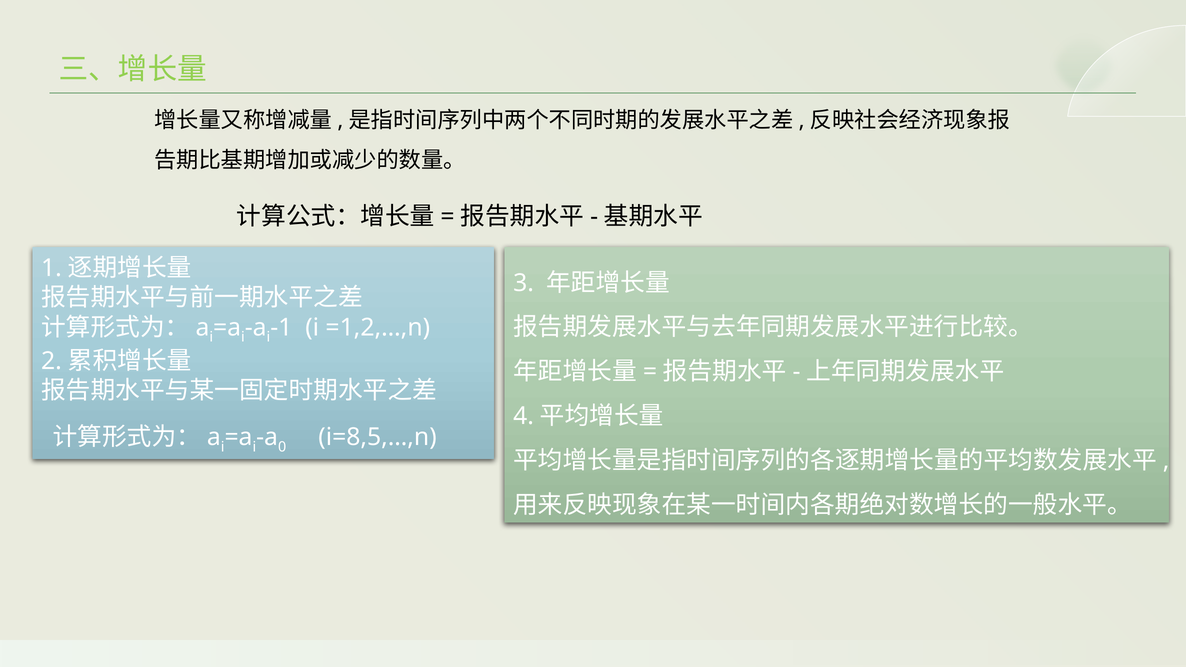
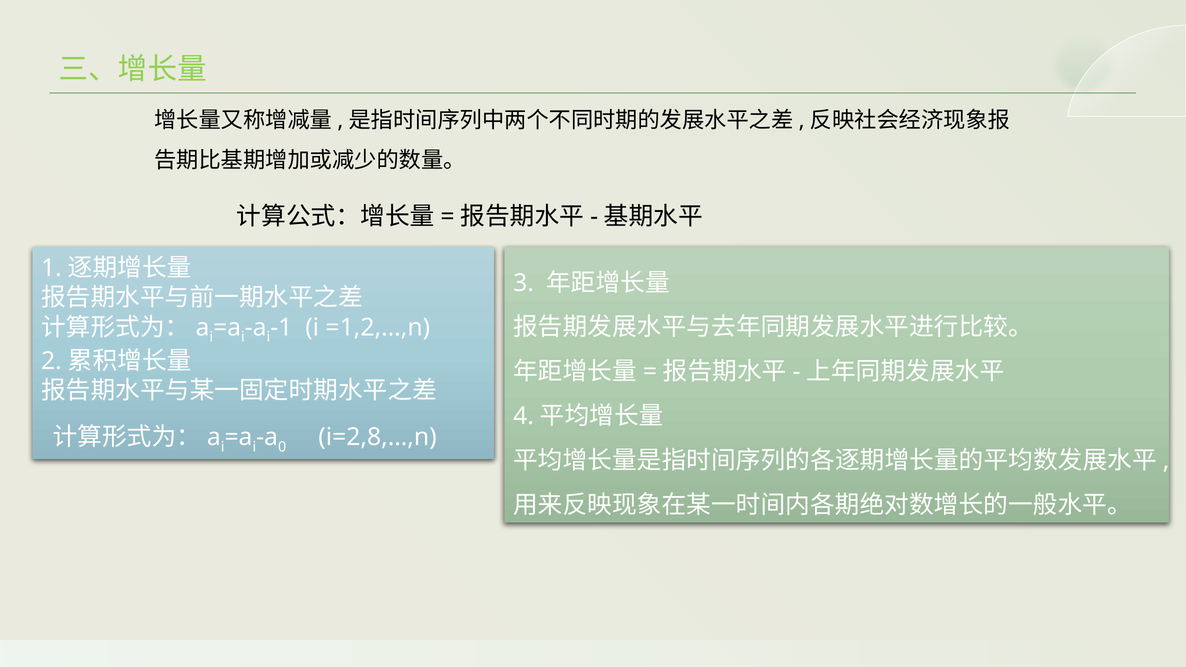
i=8,5,…,n: i=8,5,…,n -> i=2,8,…,n
